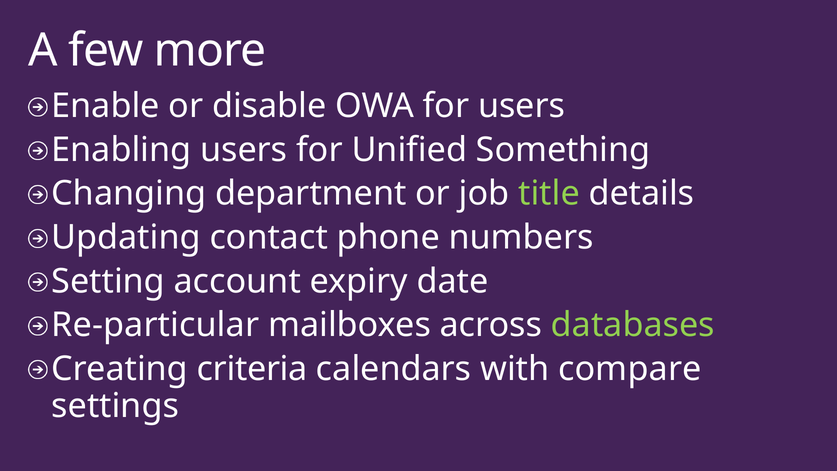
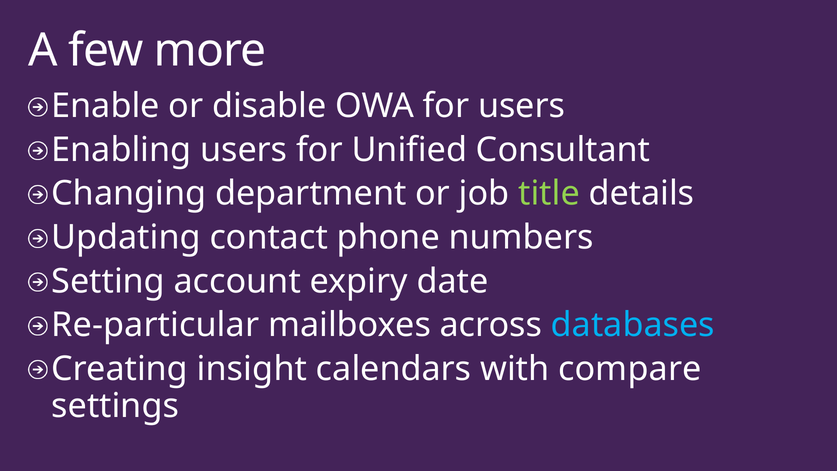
Something: Something -> Consultant
databases colour: light green -> light blue
criteria: criteria -> insight
